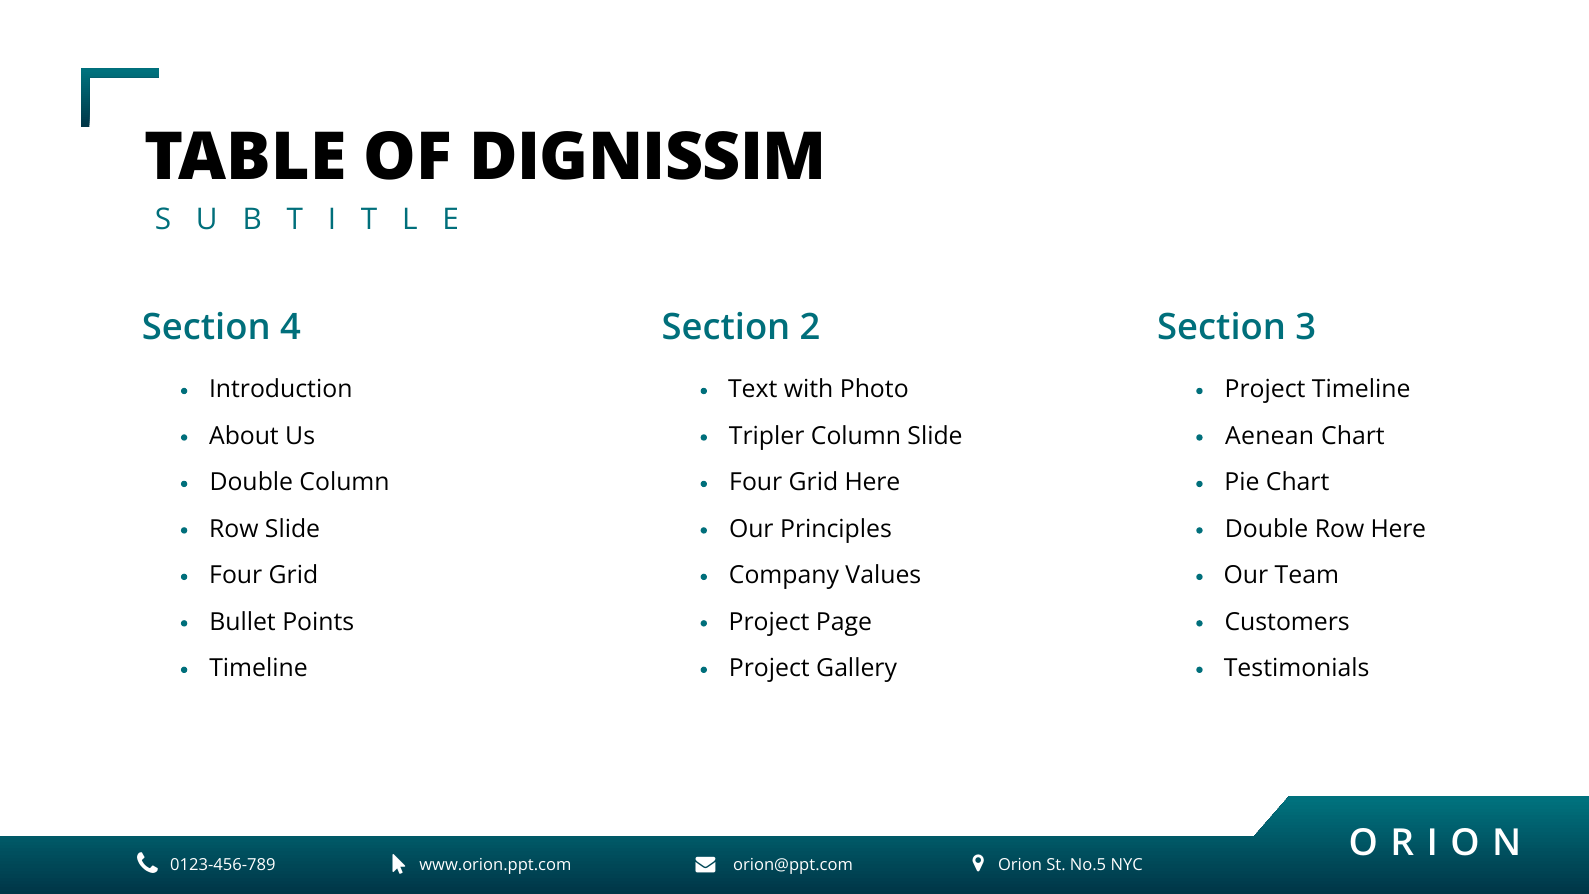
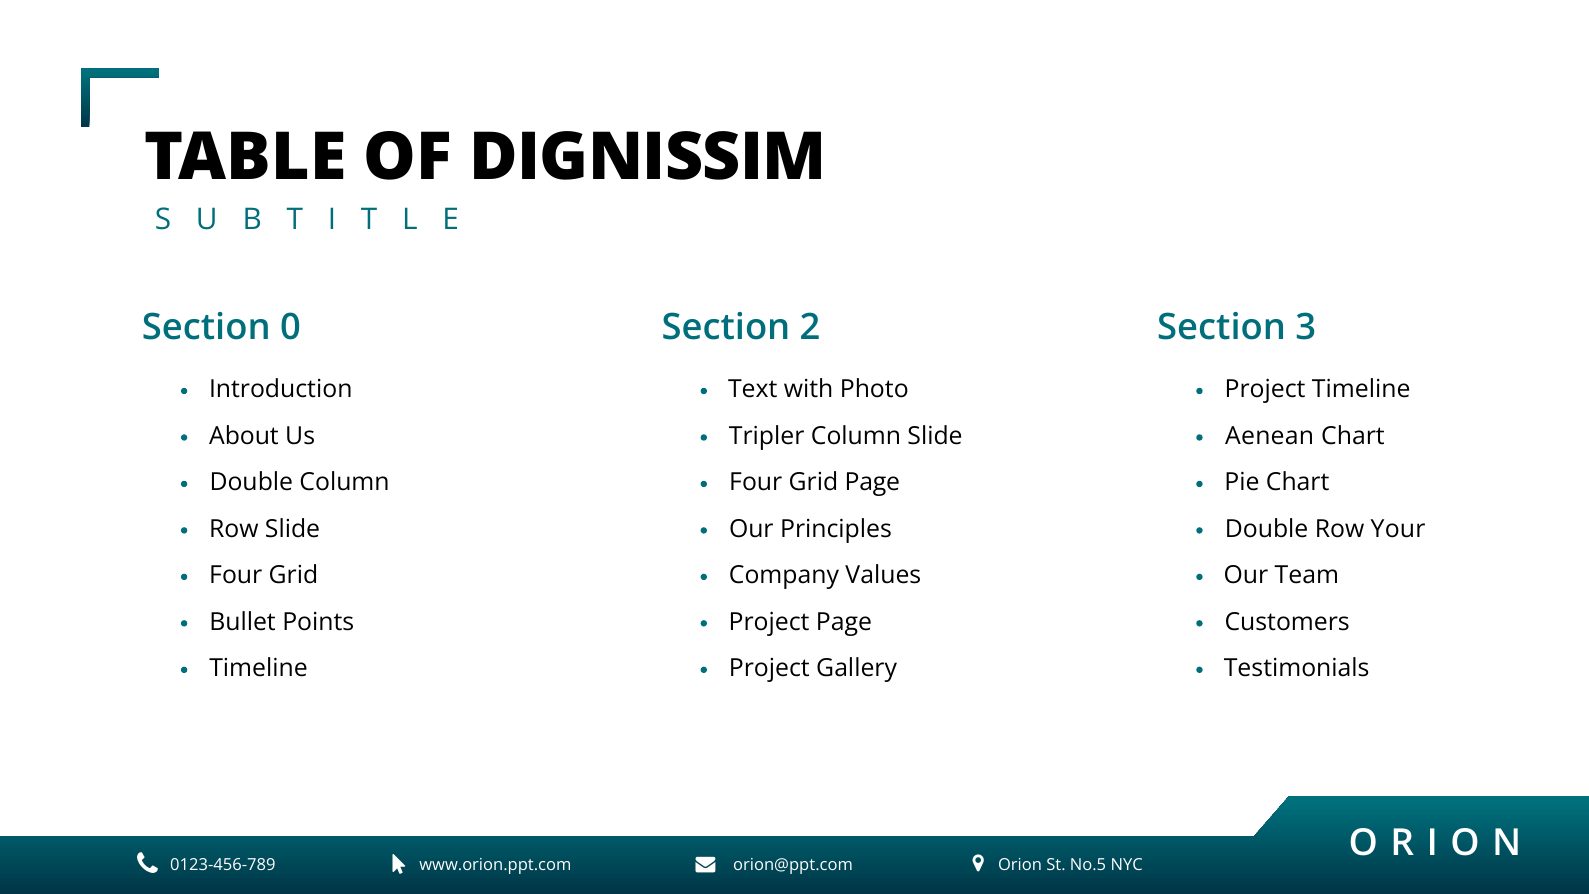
4: 4 -> 0
Grid Here: Here -> Page
Row Here: Here -> Your
